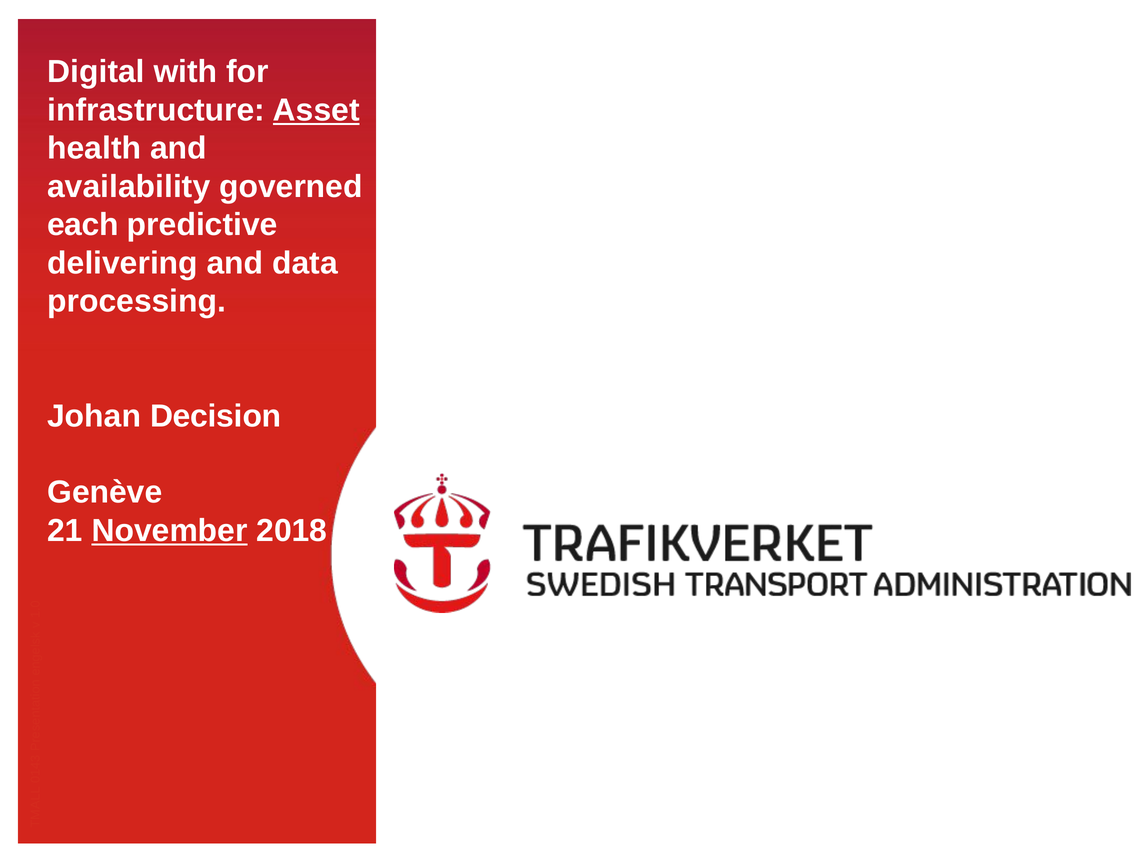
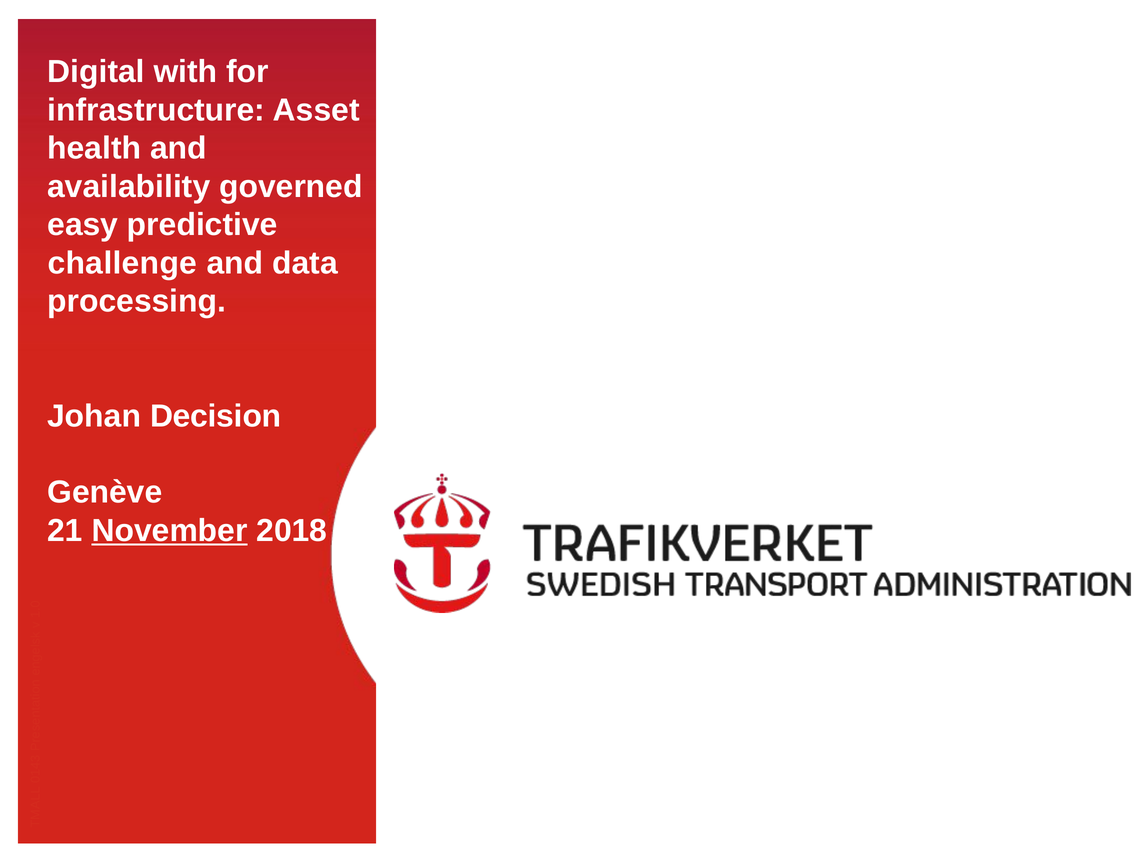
Asset underline: present -> none
each: each -> easy
delivering: delivering -> challenge
